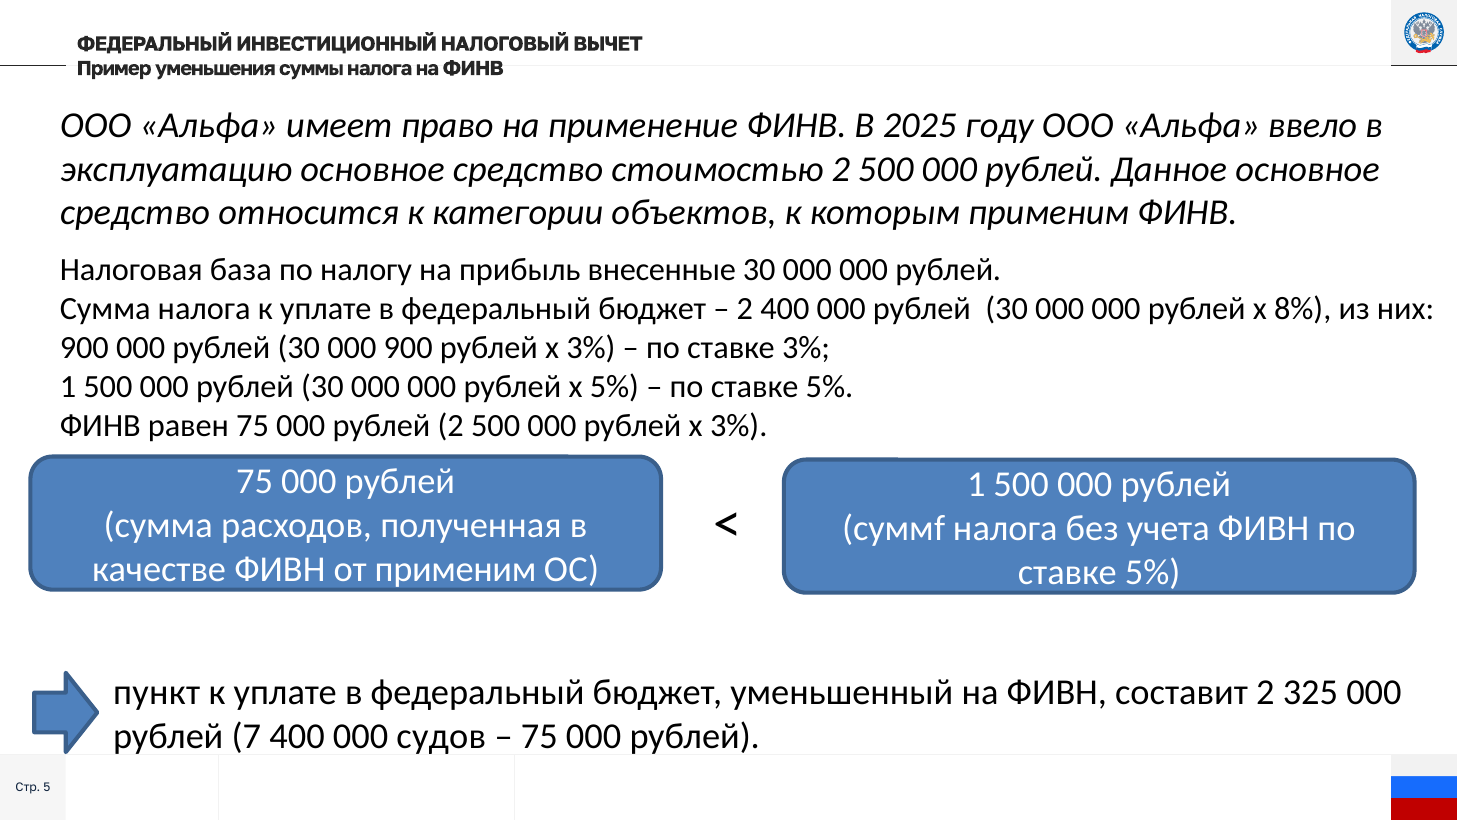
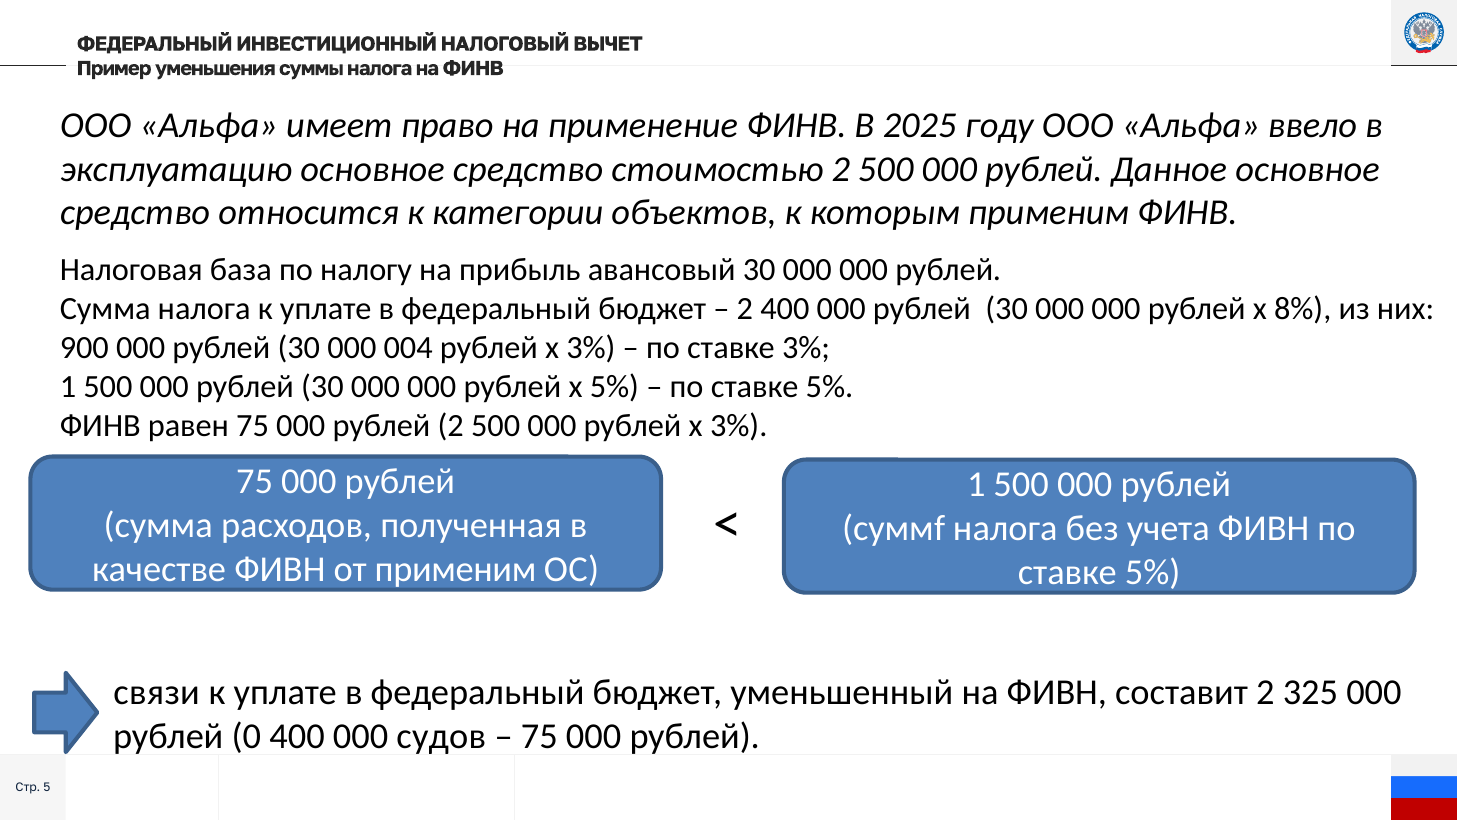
внесенные: внесенные -> авансовый
000 900: 900 -> 004
пункт: пункт -> связи
7: 7 -> 0
